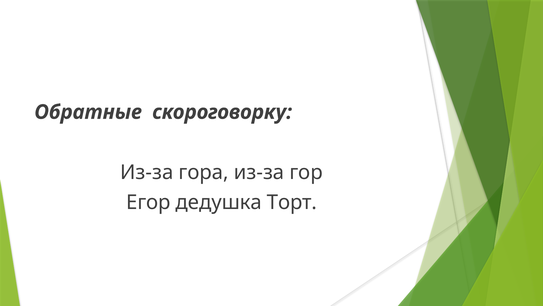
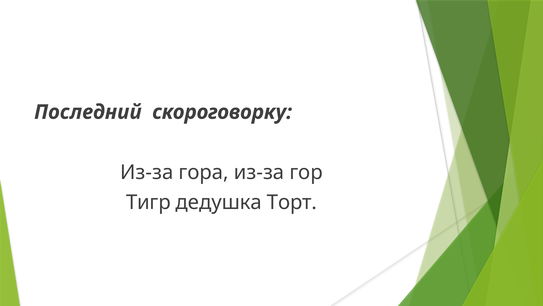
Обратные: Обратные -> Последний
Егор: Егор -> Тигр
